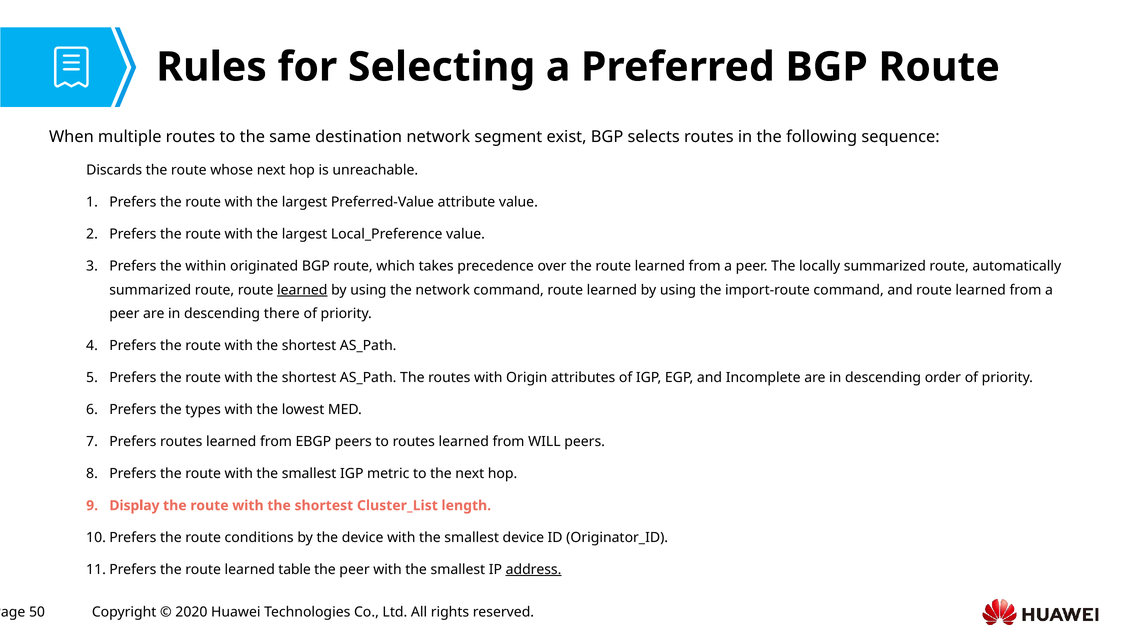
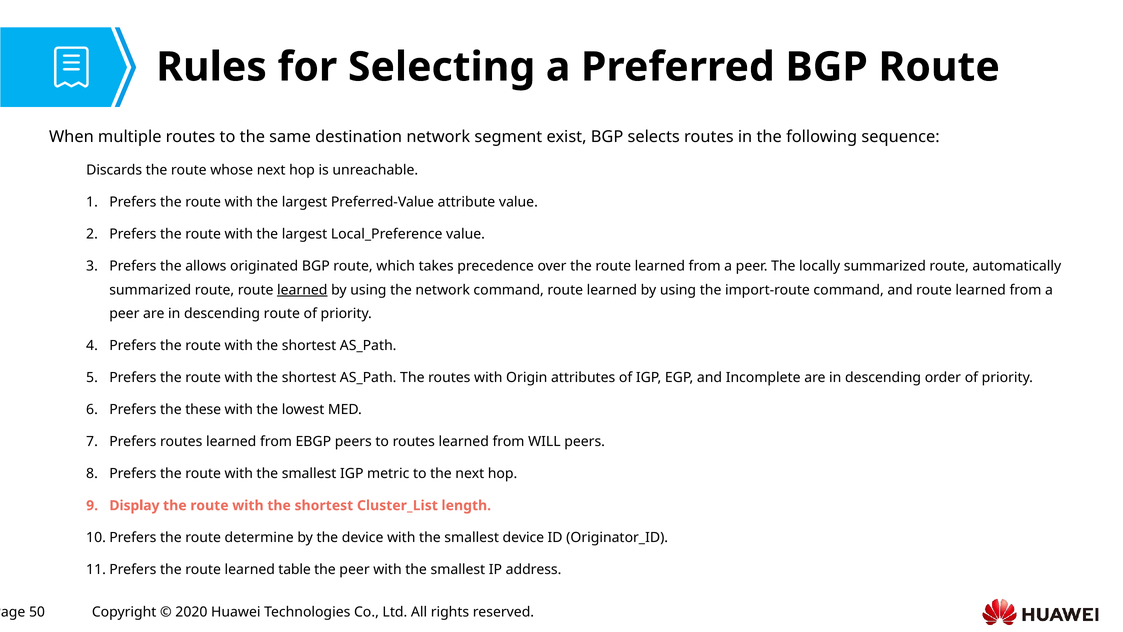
within: within -> allows
descending there: there -> route
types: types -> these
conditions: conditions -> determine
address underline: present -> none
